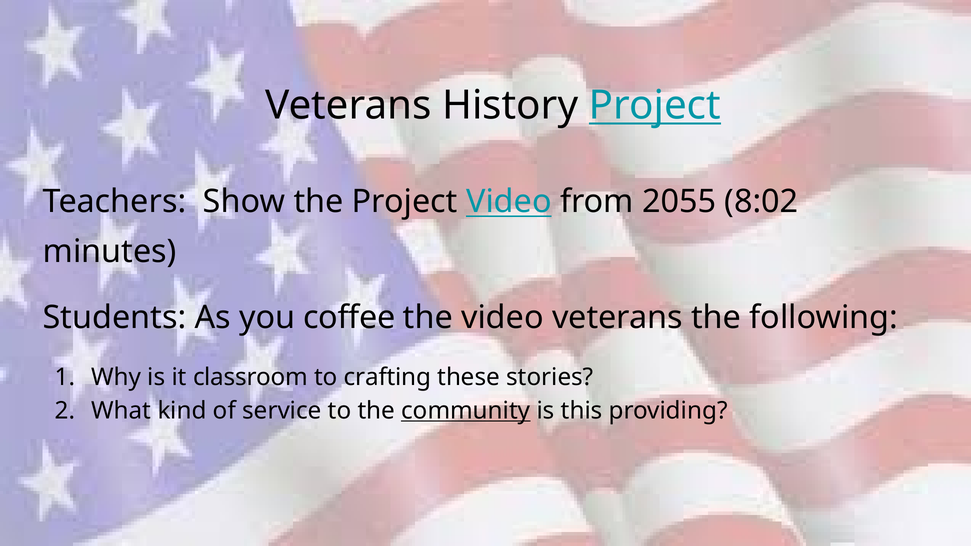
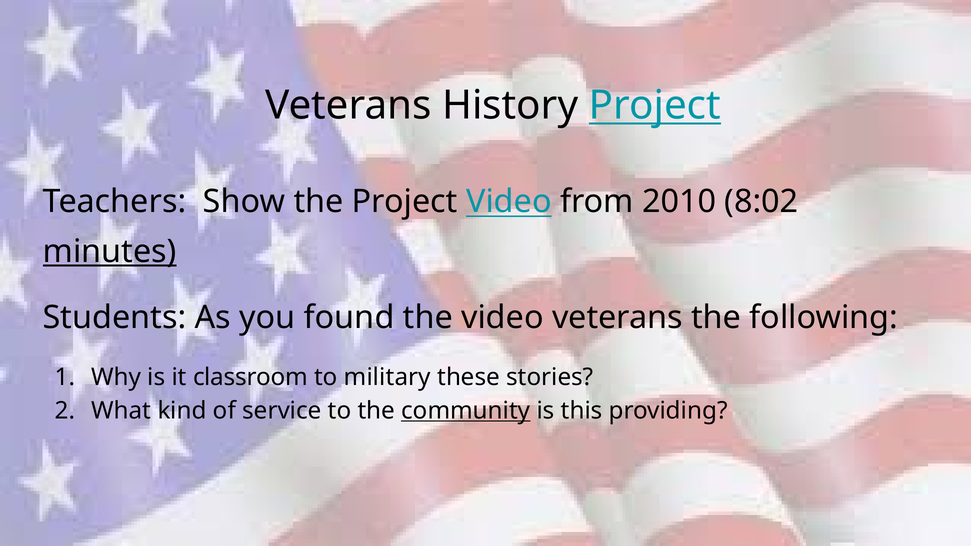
2055: 2055 -> 2010
minutes underline: none -> present
coffee: coffee -> found
crafting: crafting -> military
